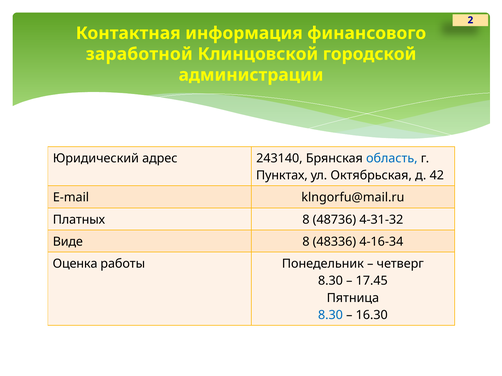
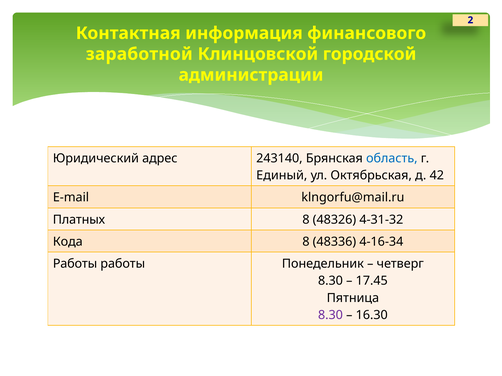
Пунктах: Пунктах -> Единый
48736: 48736 -> 48326
Виде: Виде -> Кода
Оценка at (75, 264): Оценка -> Работы
8.30 at (330, 315) colour: blue -> purple
